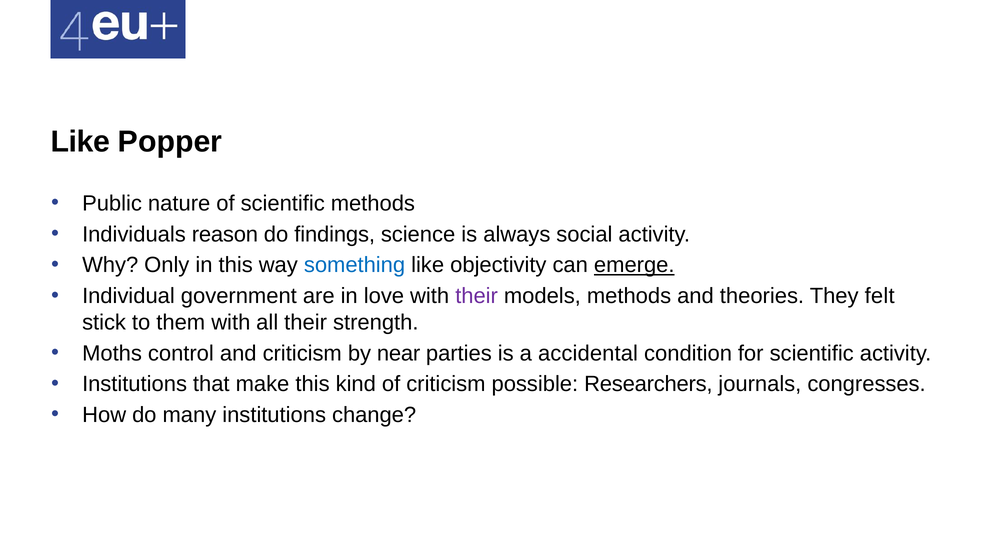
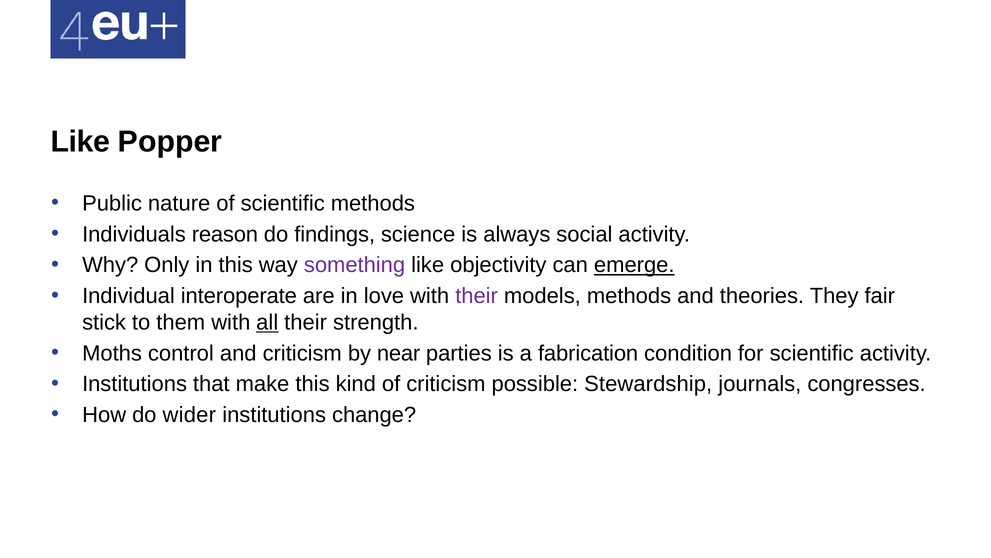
something colour: blue -> purple
government: government -> interoperate
felt: felt -> fair
all underline: none -> present
accidental: accidental -> fabrication
Researchers: Researchers -> Stewardship
many: many -> wider
